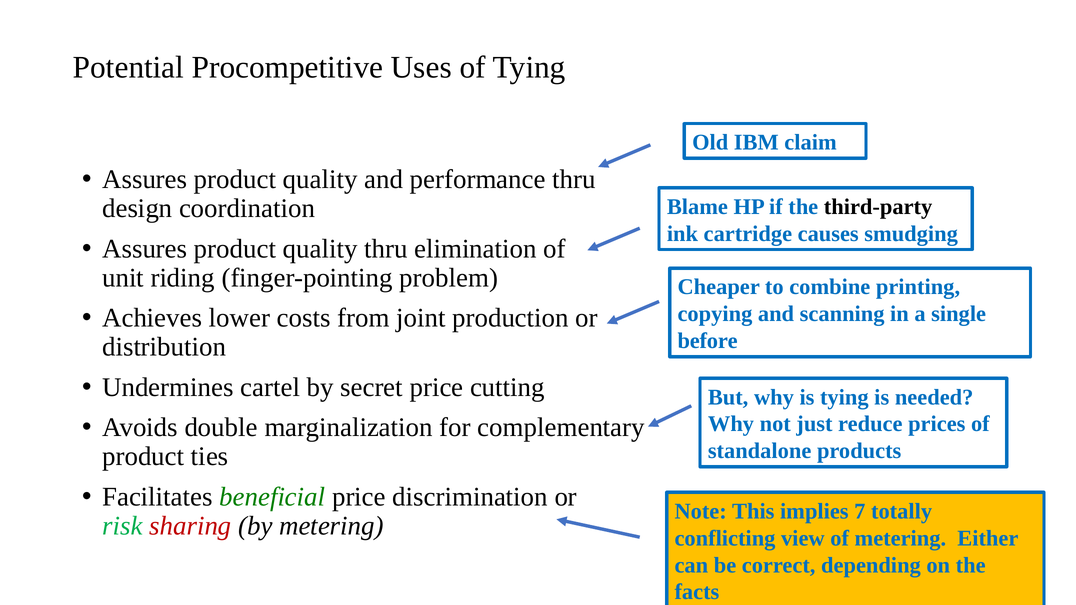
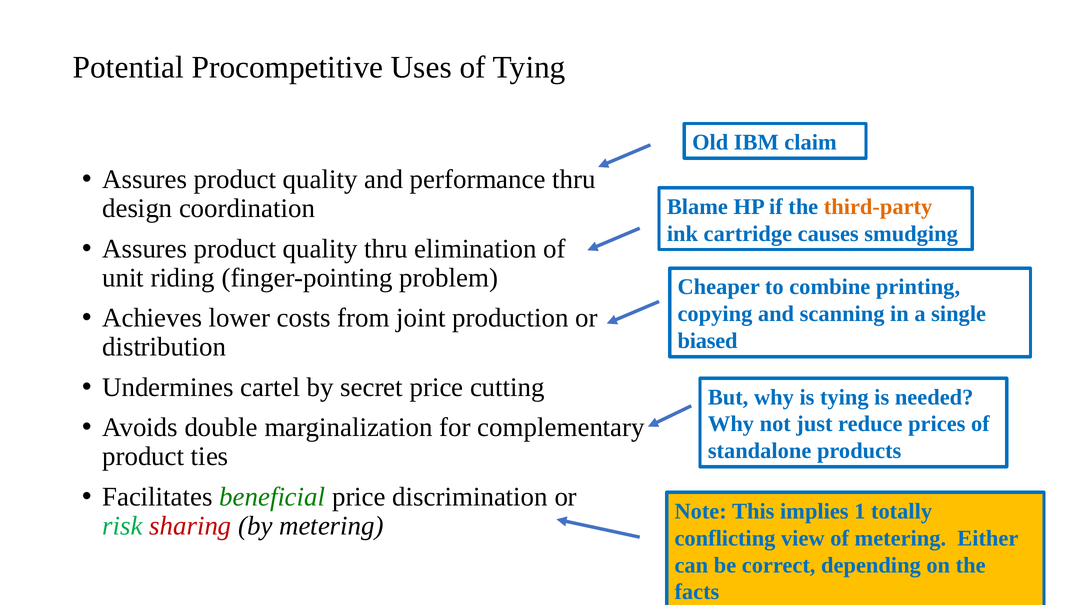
third-party colour: black -> orange
before: before -> biased
7: 7 -> 1
